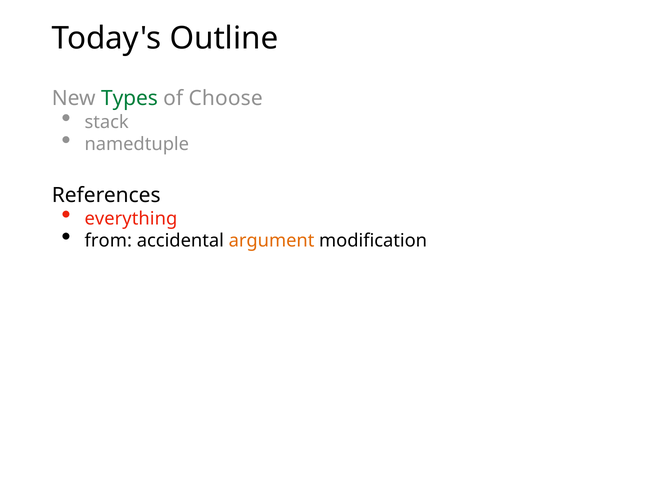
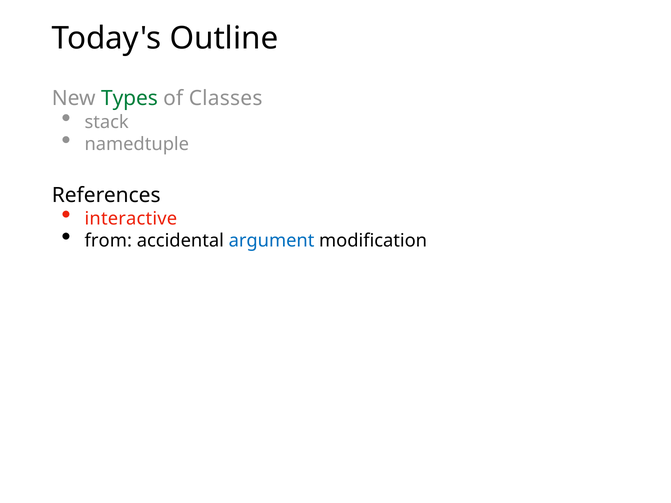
Choose: Choose -> Classes
everything: everything -> interactive
argument colour: orange -> blue
